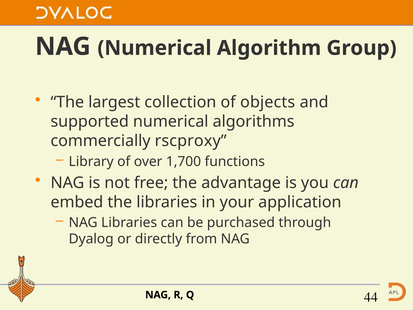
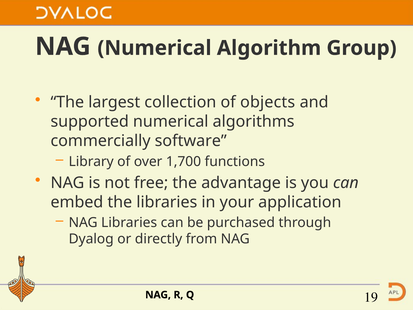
rscproxy: rscproxy -> software
44: 44 -> 19
